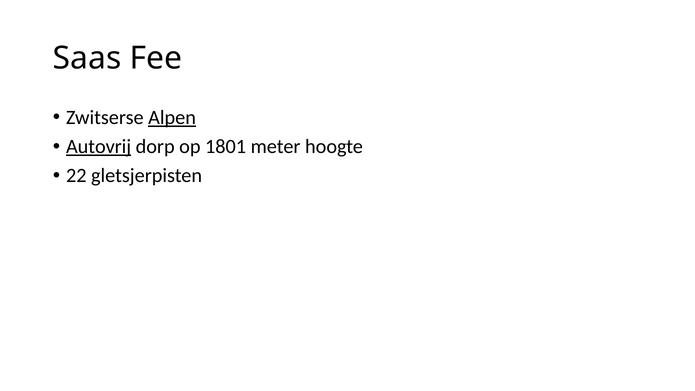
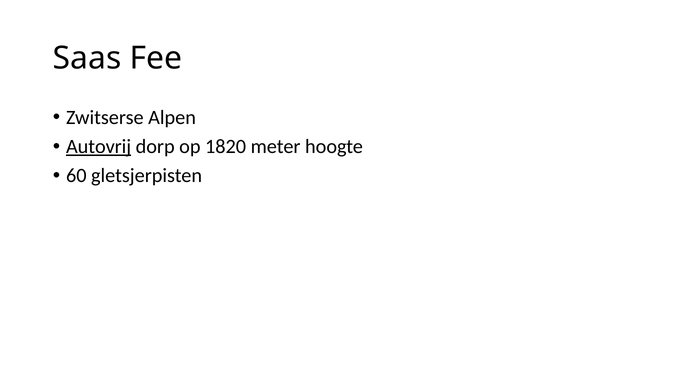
Alpen underline: present -> none
1801: 1801 -> 1820
22: 22 -> 60
